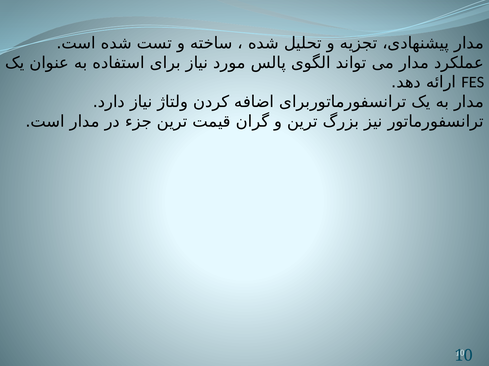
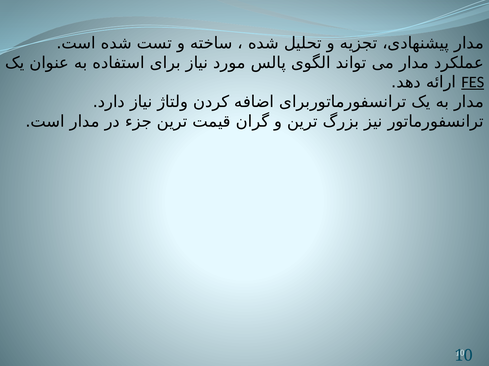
FES underline: none -> present
